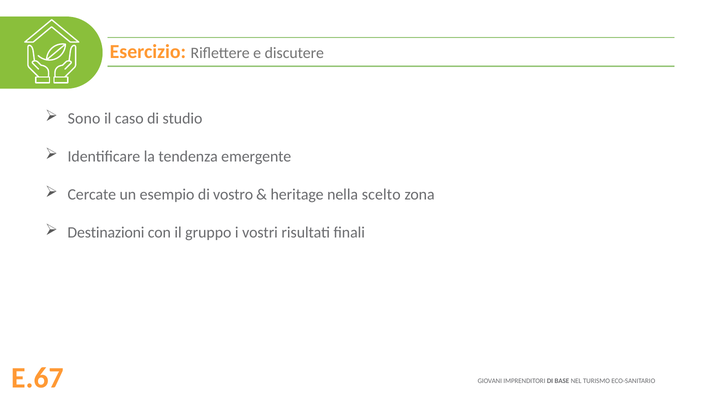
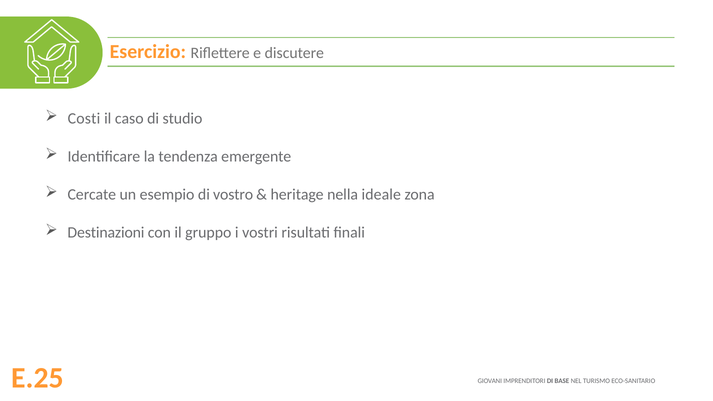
Sono: Sono -> Costi
scelto: scelto -> ideale
E.67: E.67 -> E.25
